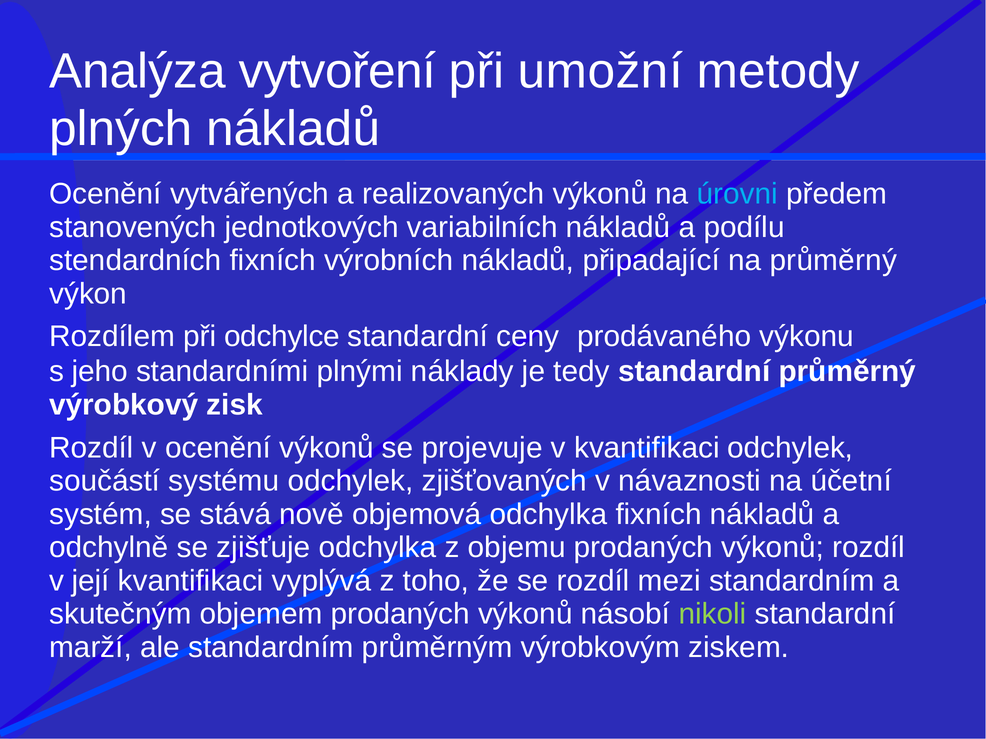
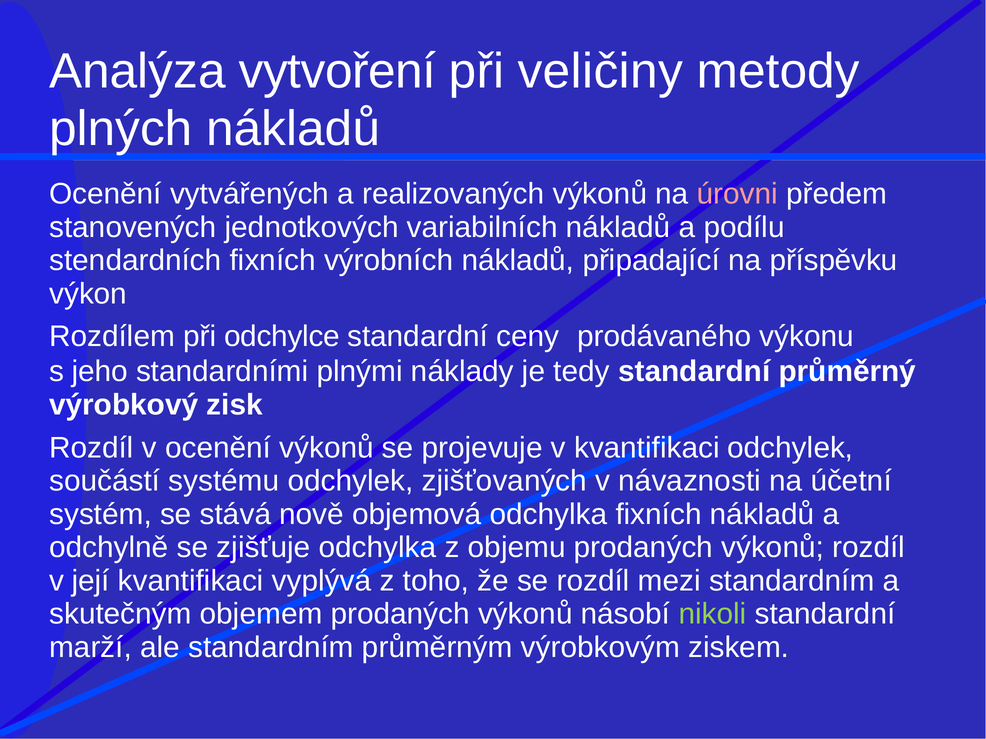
umožní: umožní -> veličiny
úrovni colour: light blue -> pink
na průměrný: průměrný -> příspěvku
